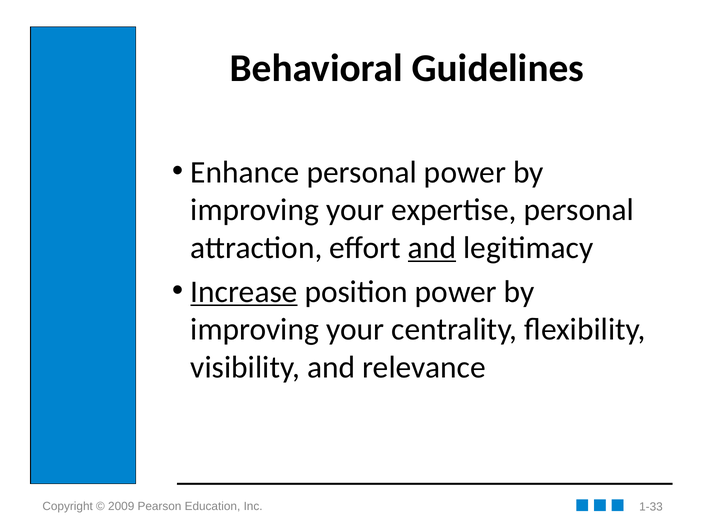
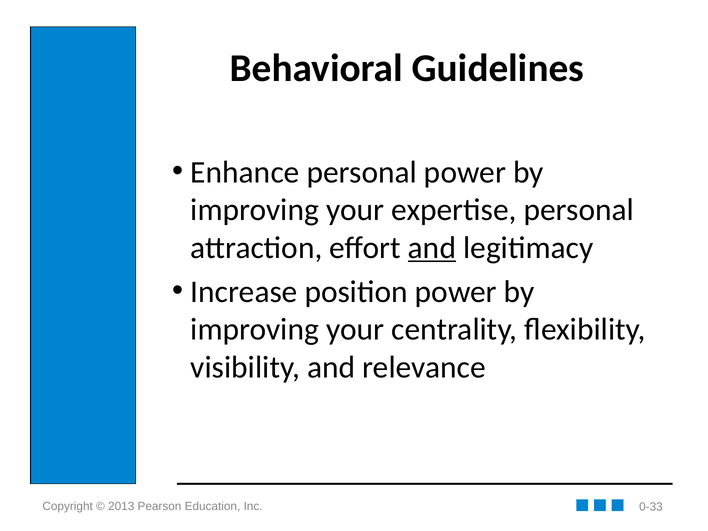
Increase underline: present -> none
2009: 2009 -> 2013
1-33: 1-33 -> 0-33
